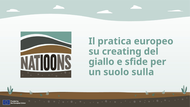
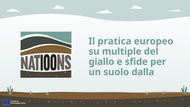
creating: creating -> multiple
sulla: sulla -> dalla
